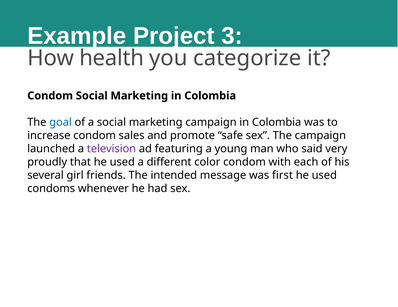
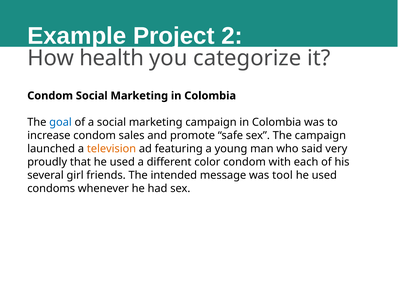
3: 3 -> 2
television colour: purple -> orange
first: first -> tool
